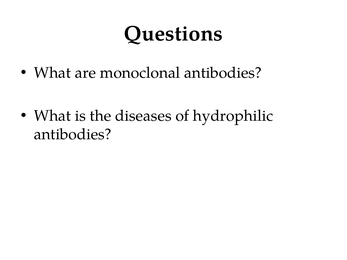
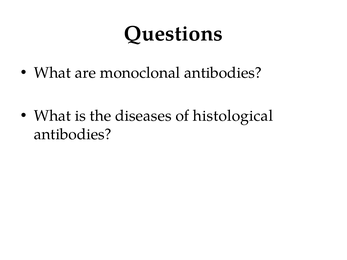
hydrophilic: hydrophilic -> histological
